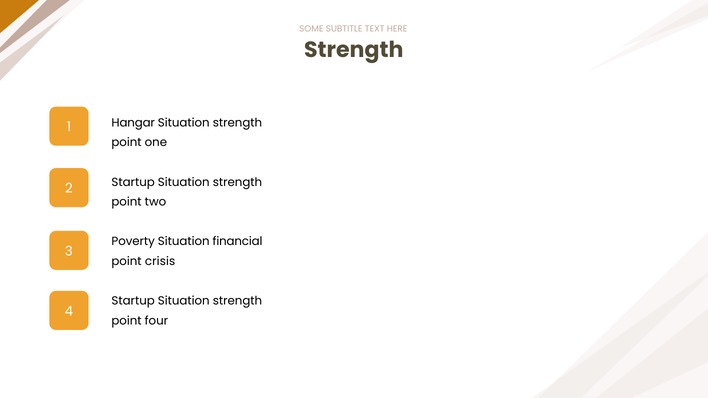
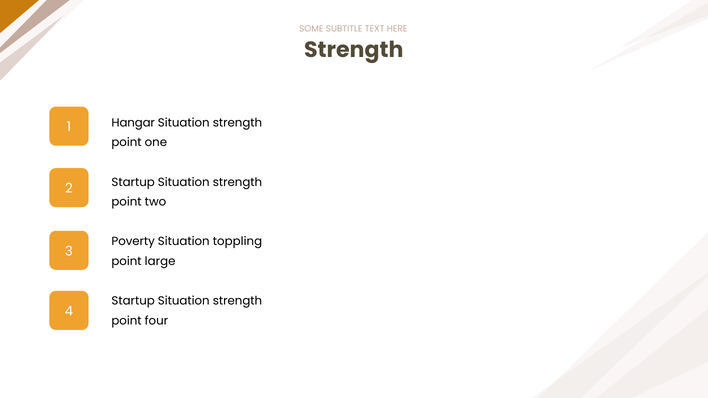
financial: financial -> toppling
crisis: crisis -> large
